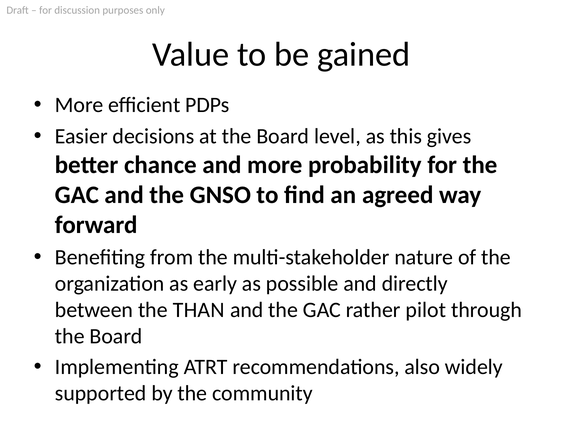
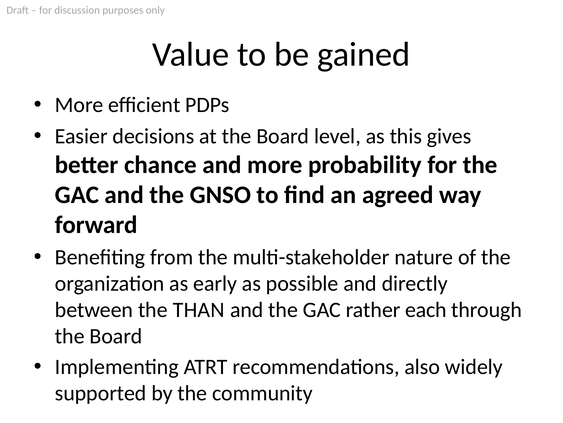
pilot: pilot -> each
